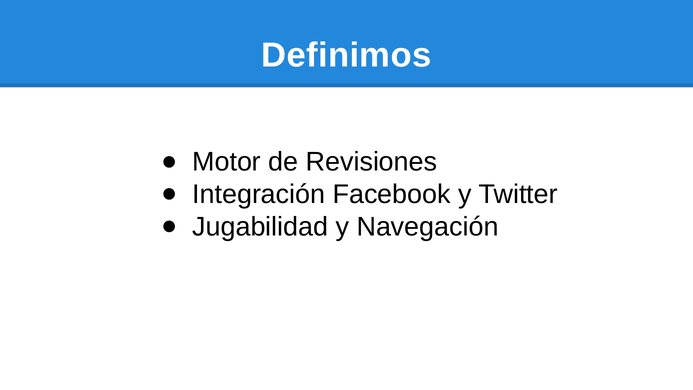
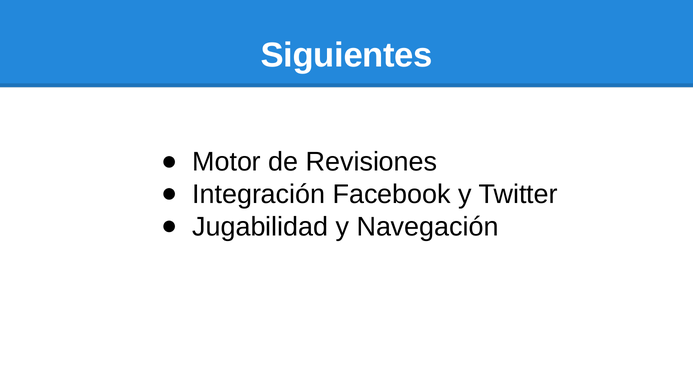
Definimos: Definimos -> Siguientes
